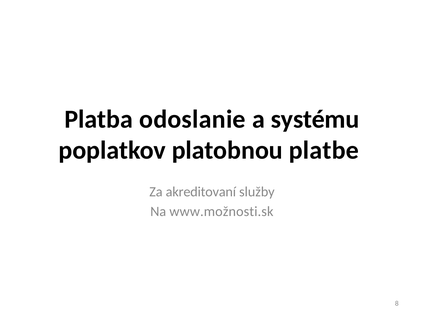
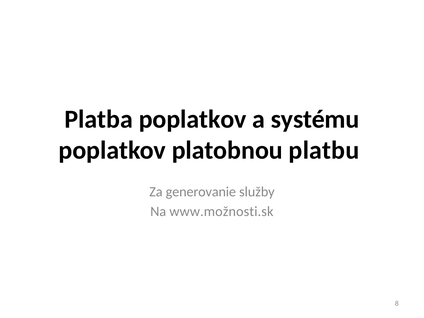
Platba odoslanie: odoslanie -> poplatkov
platbe: platbe -> platbu
akreditovaní: akreditovaní -> generovanie
